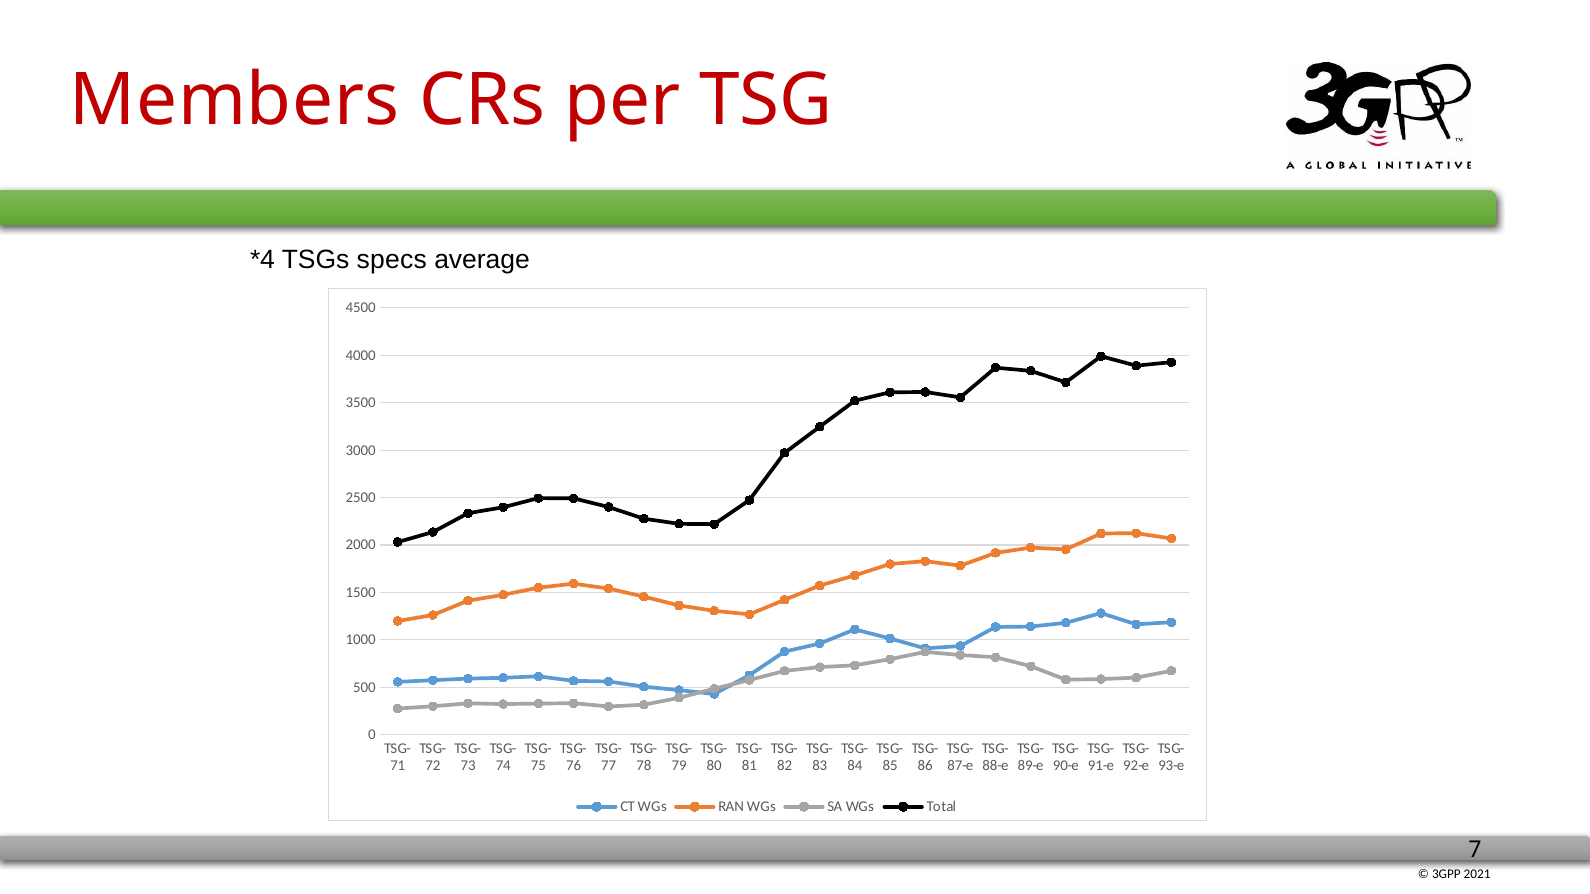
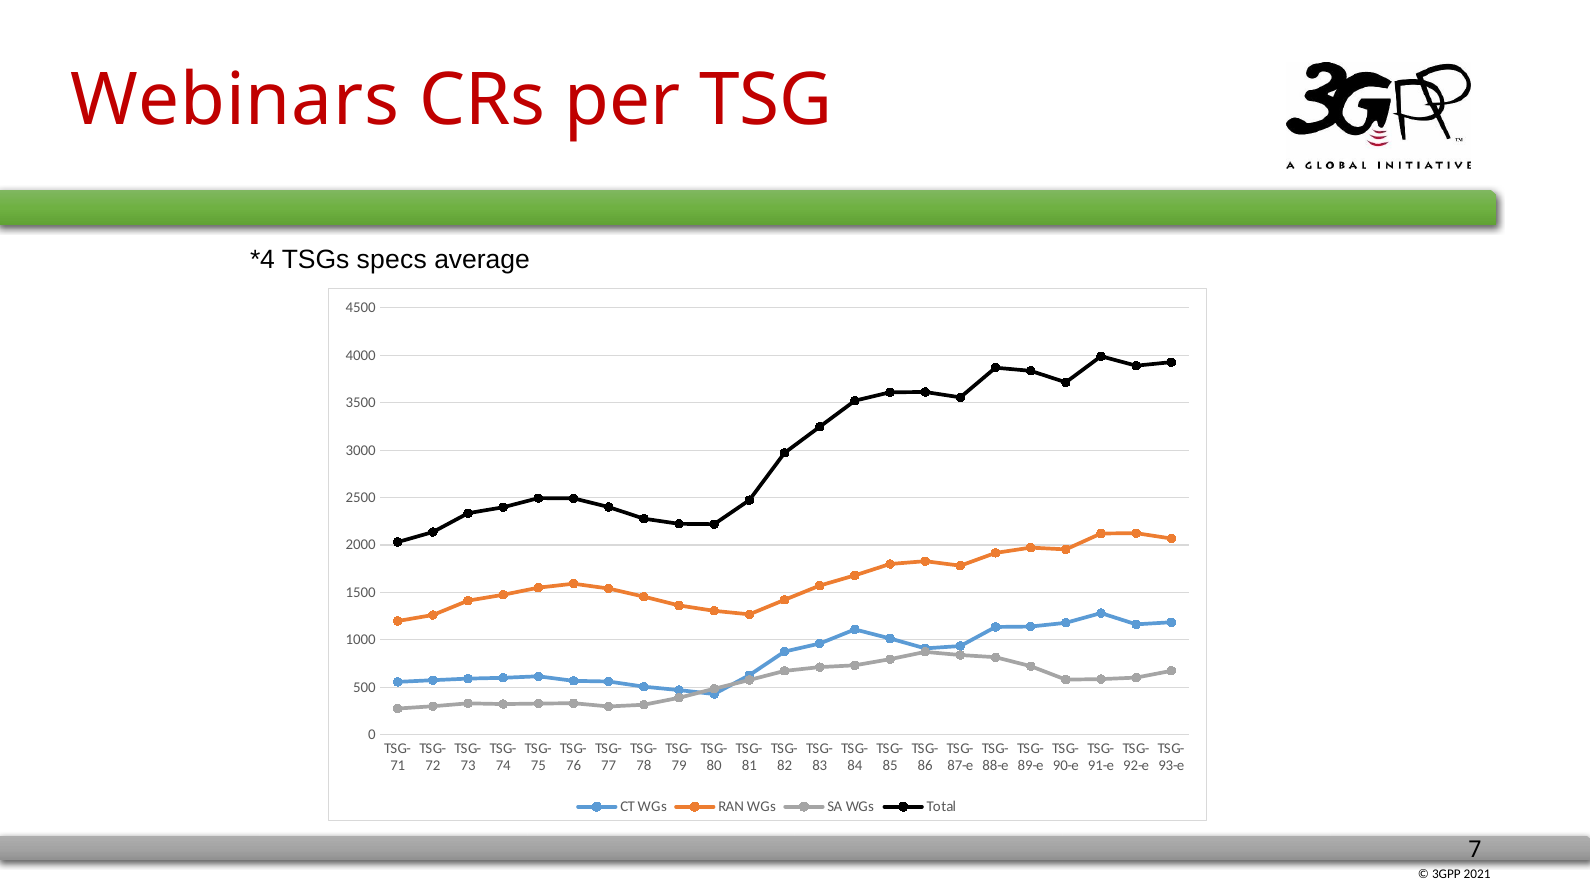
Members: Members -> Webinars
